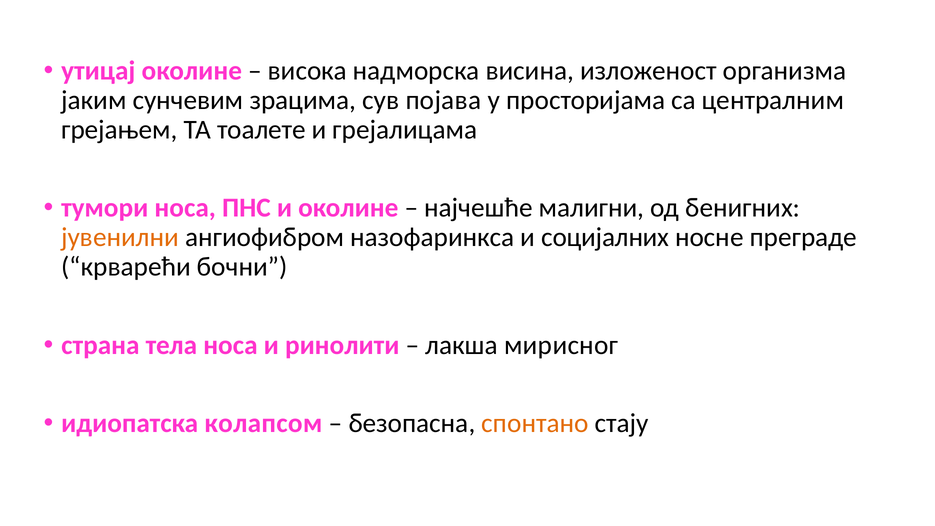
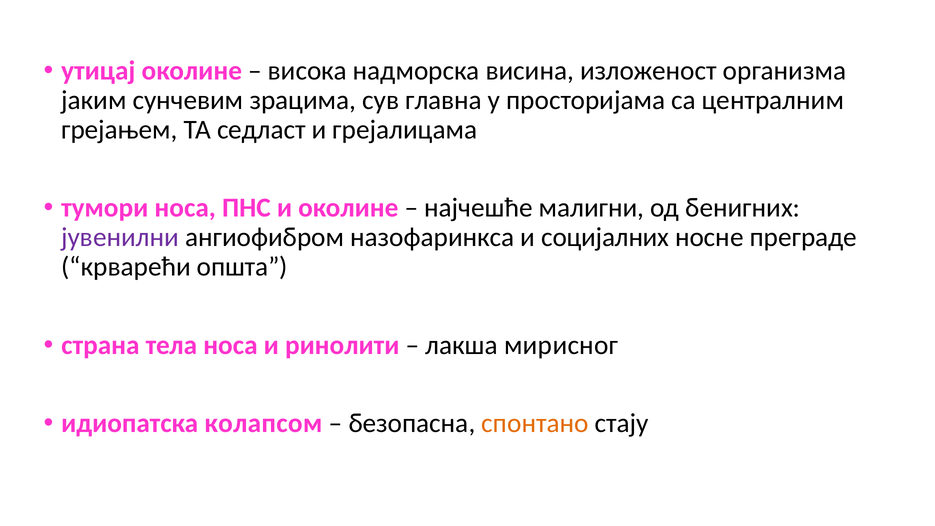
појава: појава -> главна
тоалете: тоалете -> седласт
јувенилни colour: orange -> purple
бочни: бочни -> општа
